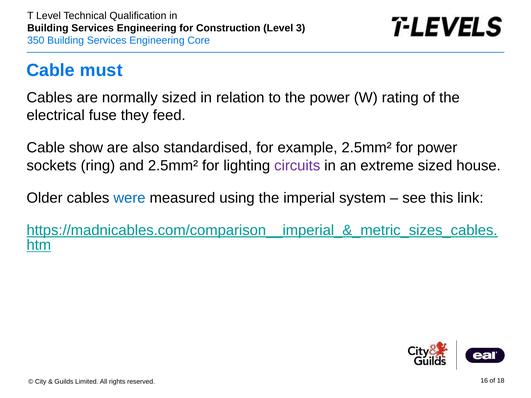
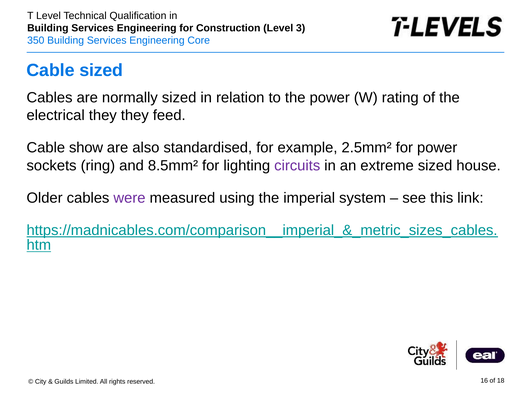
Cable must: must -> sized
electrical fuse: fuse -> they
and 2.5mm²: 2.5mm² -> 8.5mm²
were colour: blue -> purple
